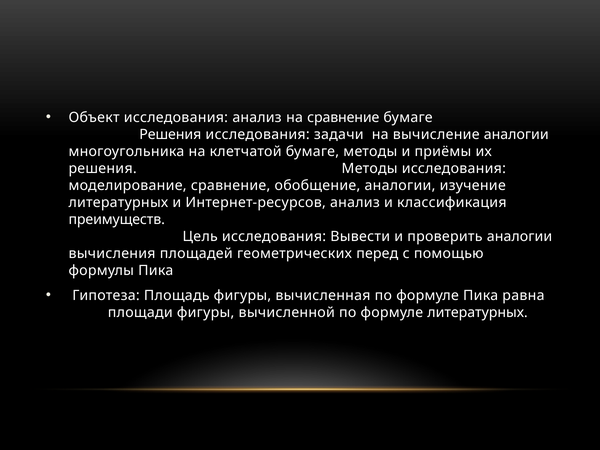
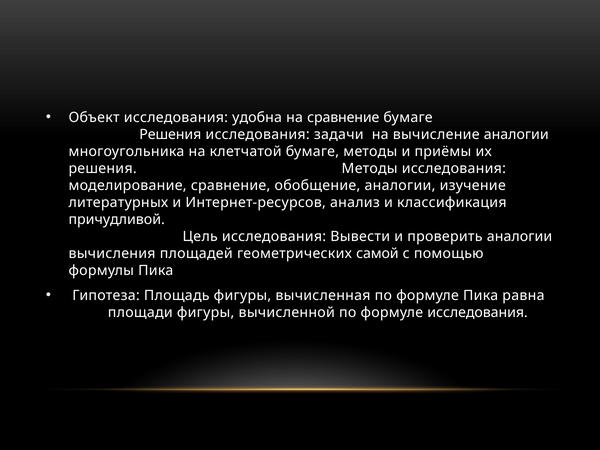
исследования анализ: анализ -> удобна
преимуществ: преимуществ -> причудливой
перед: перед -> самой
формуле литературных: литературных -> исследования
